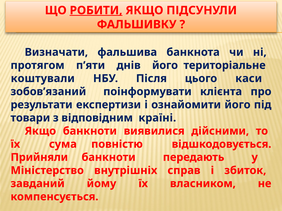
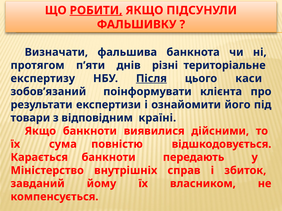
днів його: його -> різні
коштували: коштували -> експертизу
Після underline: none -> present
Прийняли: Прийняли -> Карається
